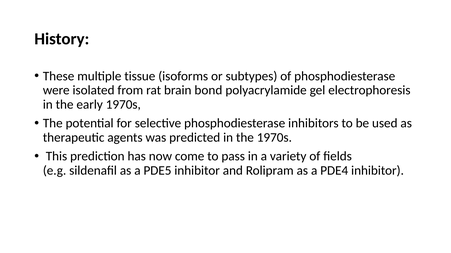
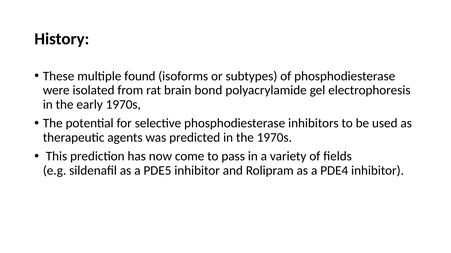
tissue: tissue -> found
